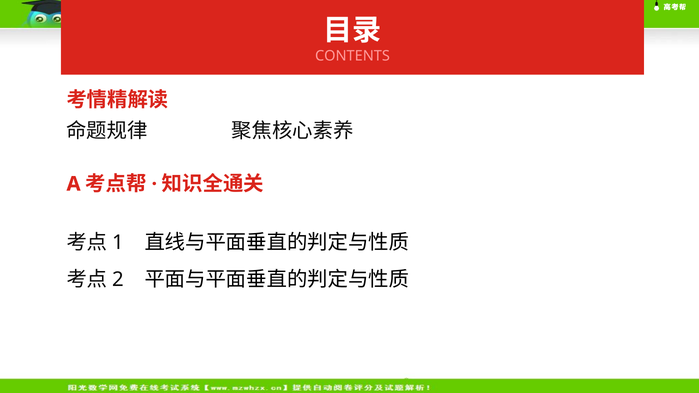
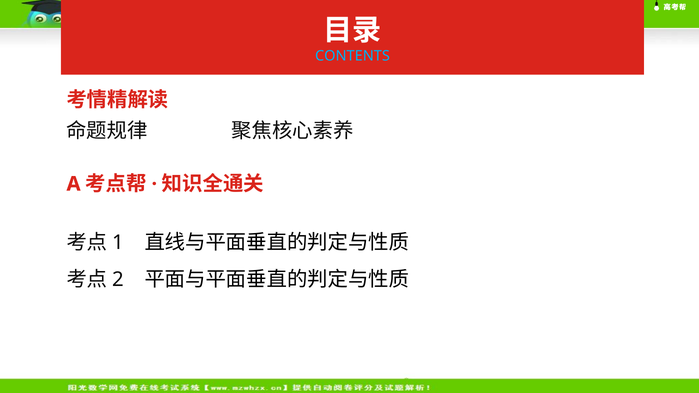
CONTENTS colour: pink -> light blue
